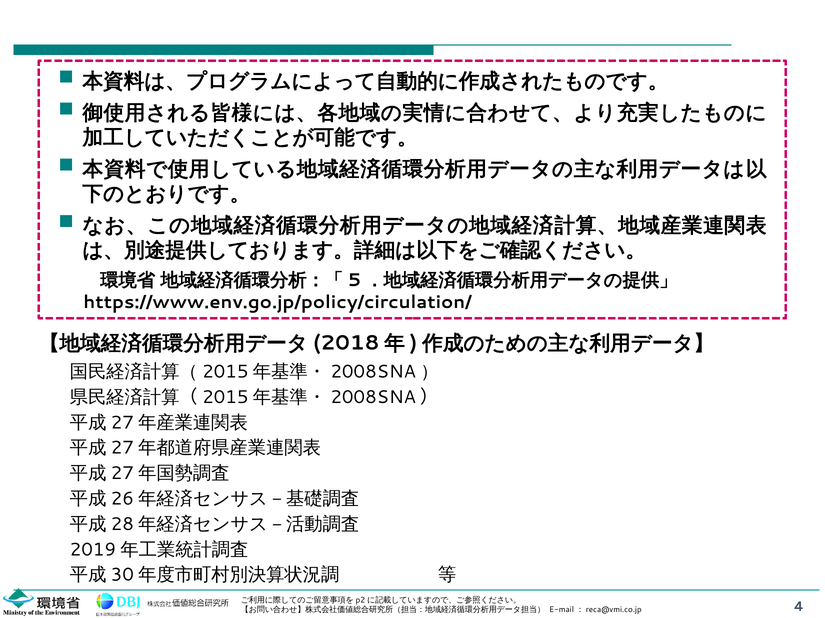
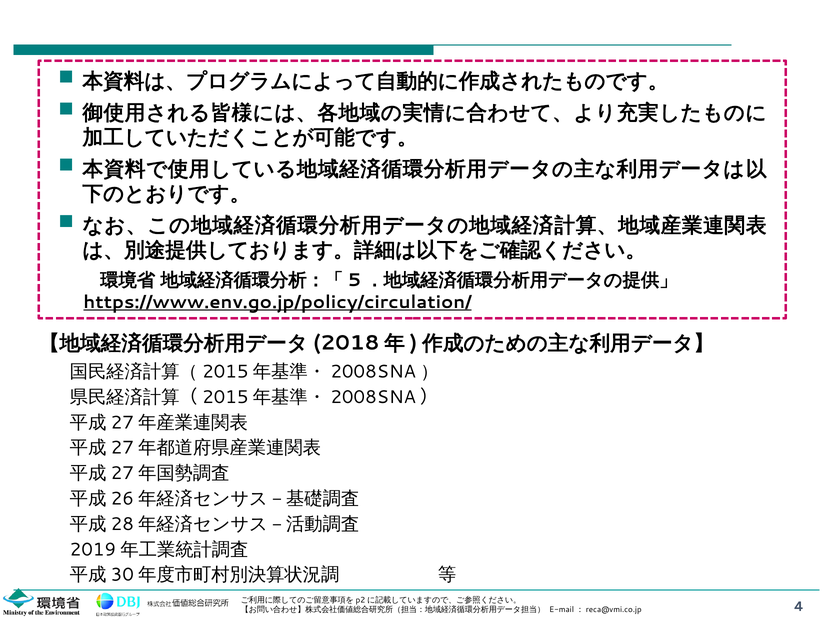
https://www.env.go.jp/policy/circulation/ underline: none -> present
